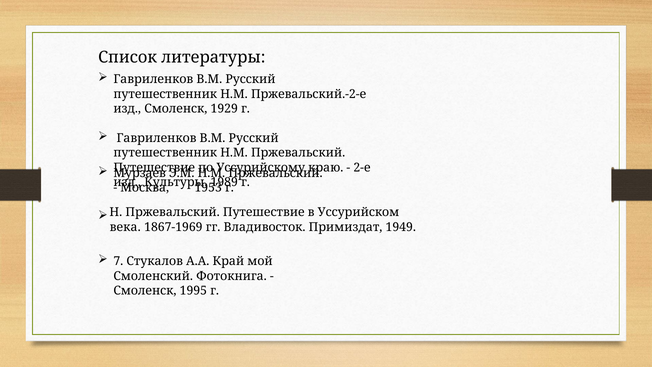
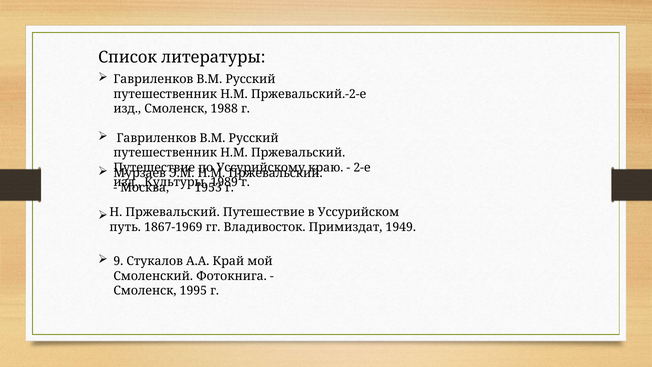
1929: 1929 -> 1988
века: века -> путь
7: 7 -> 9
